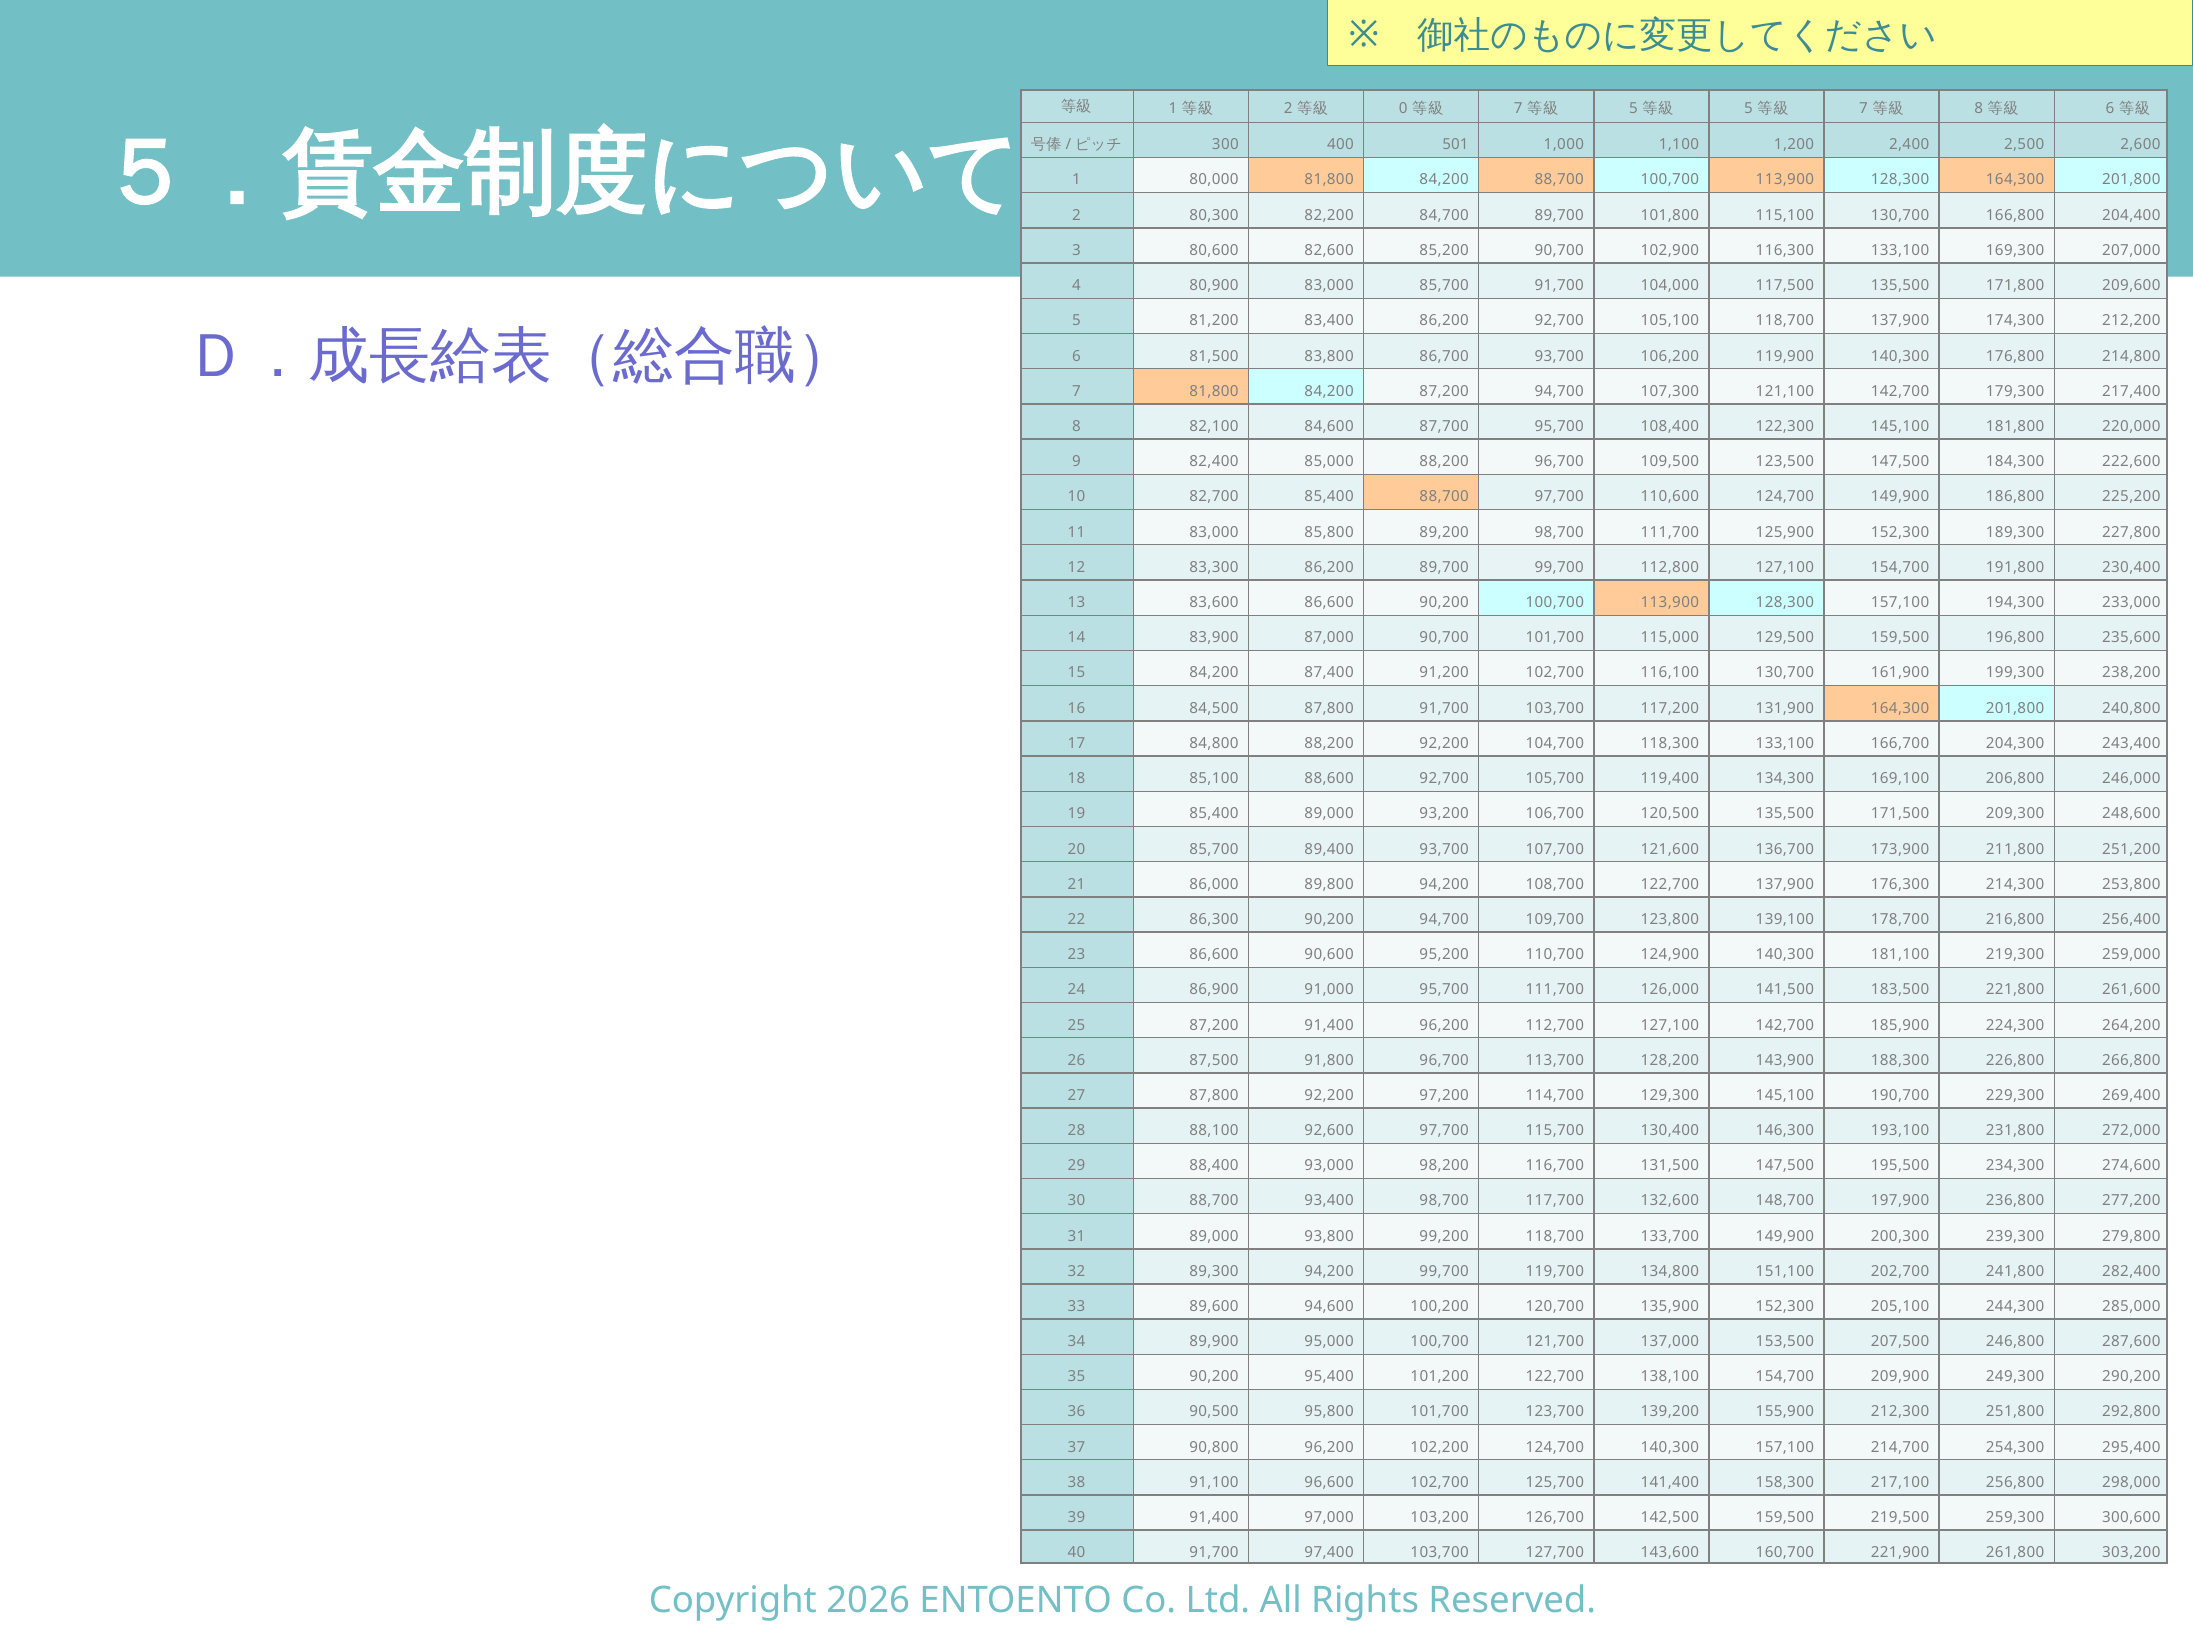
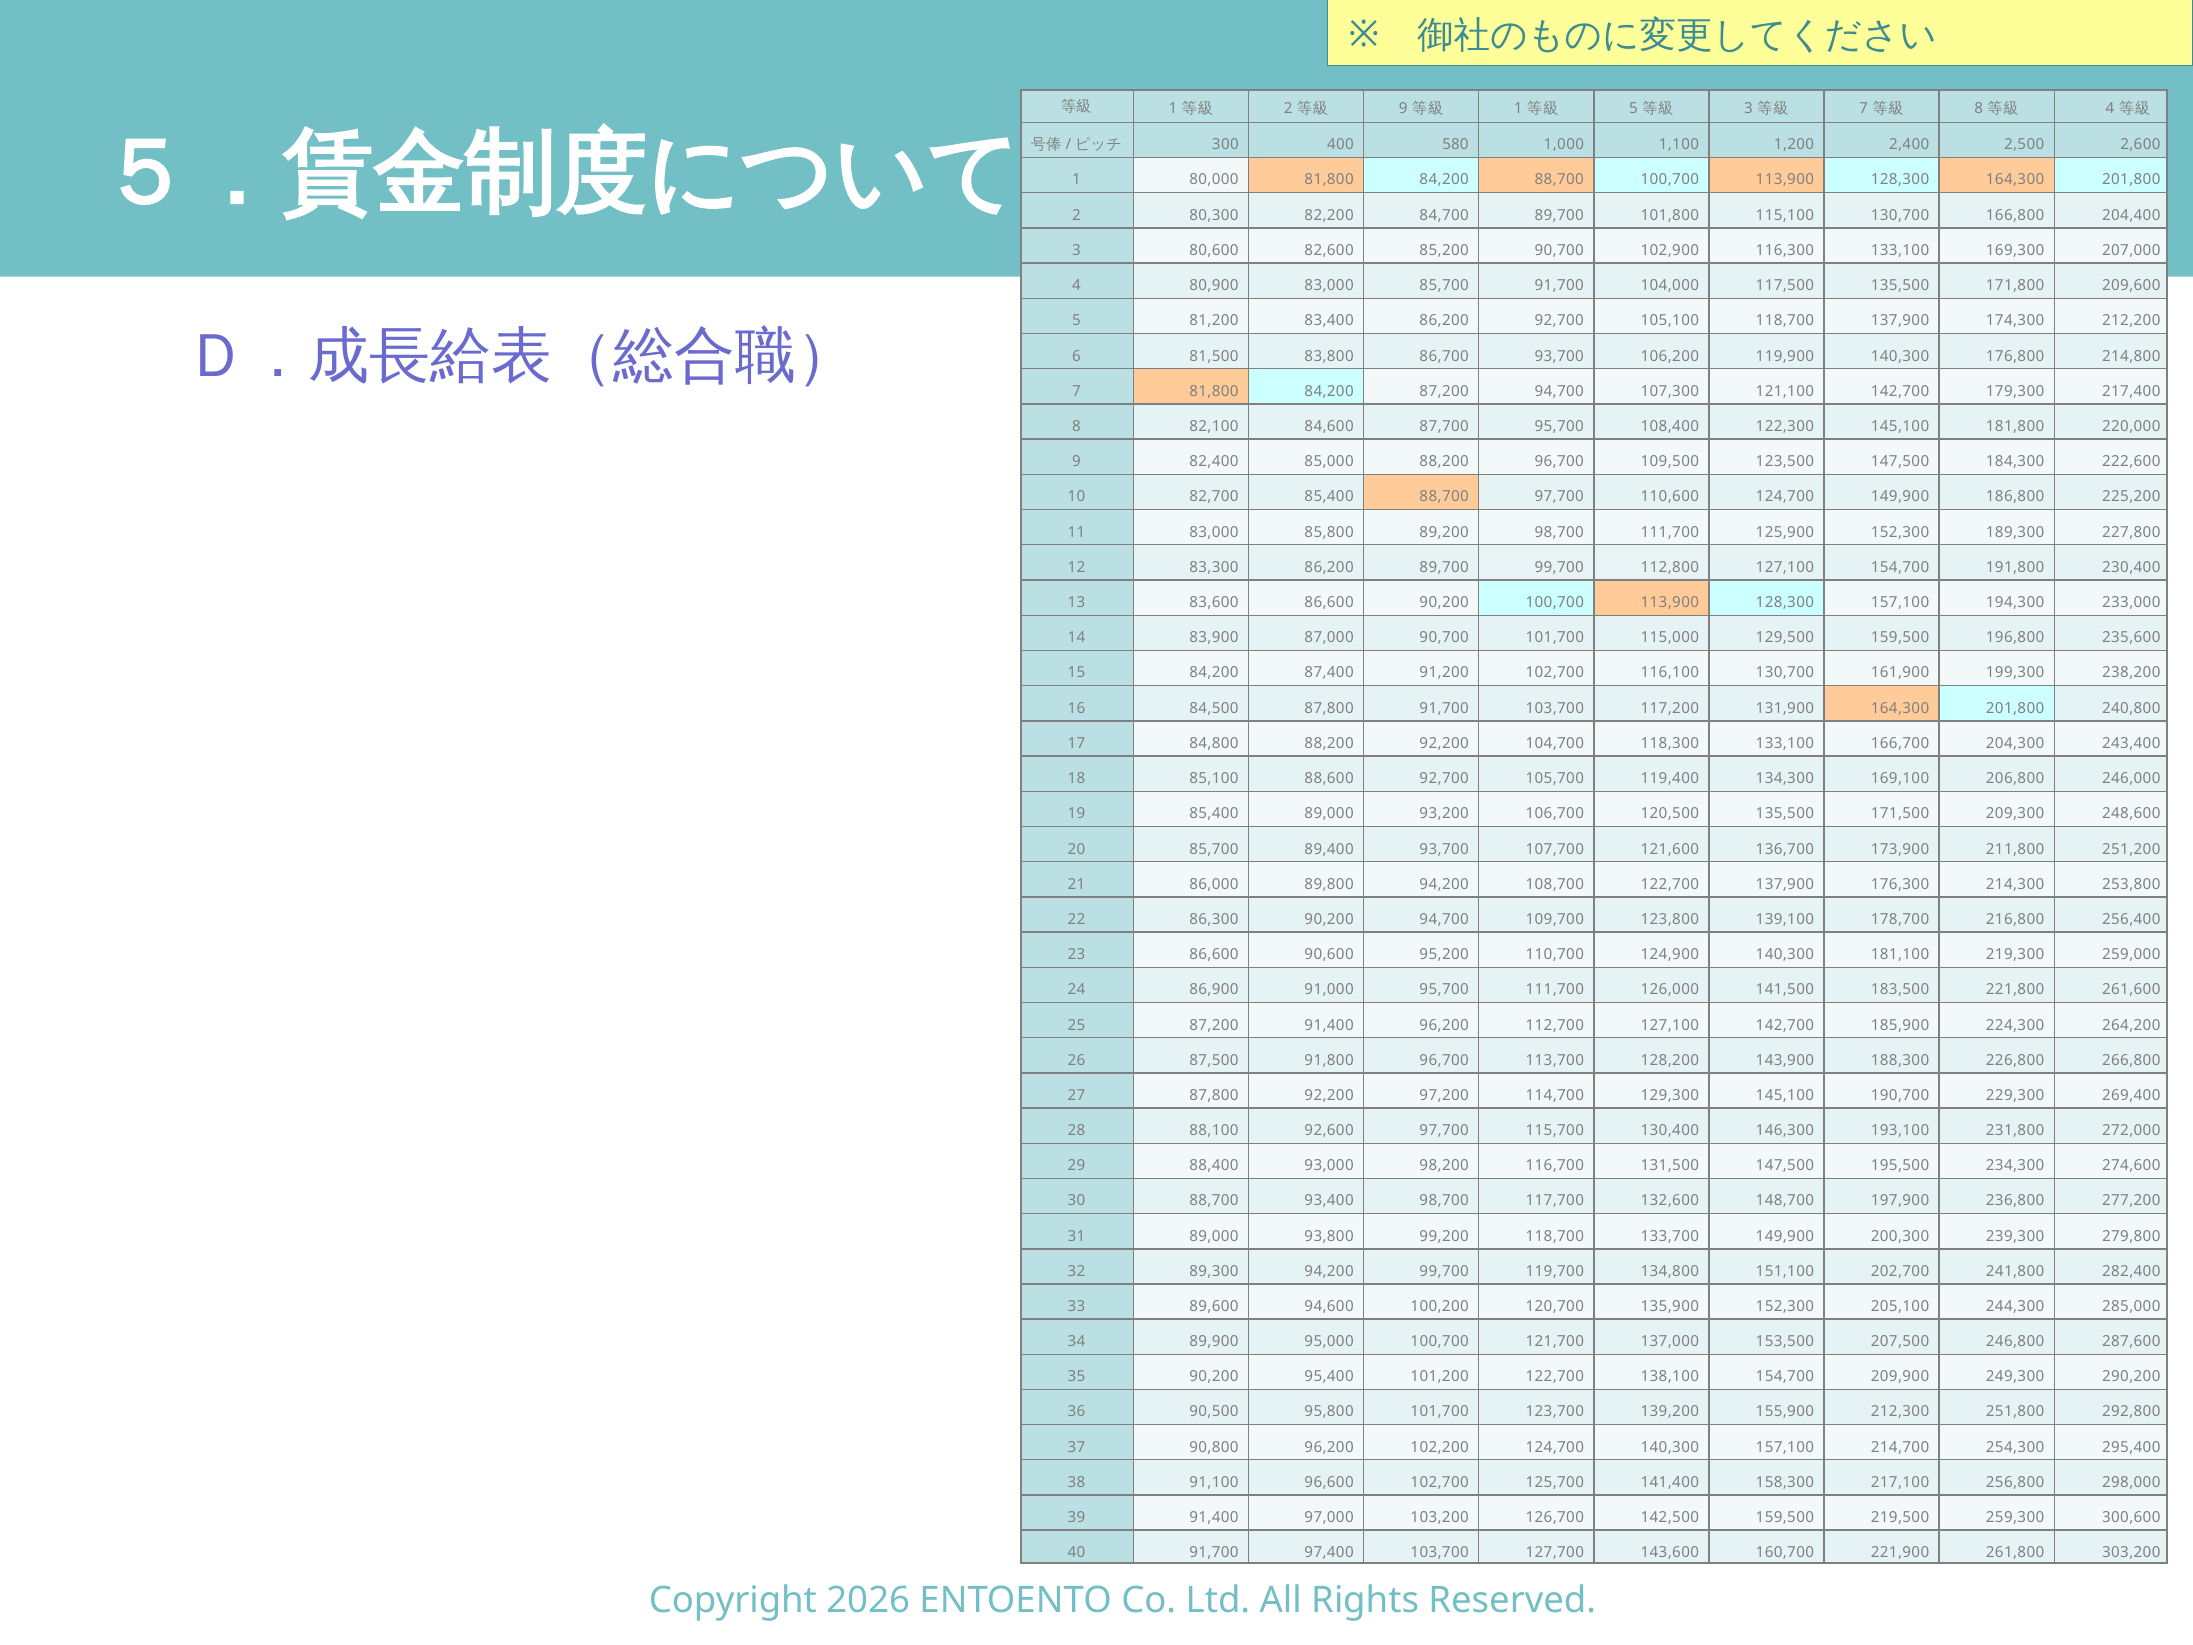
0 at (1403, 109): 0 -> 9
7 at (1518, 109): 7 -> 1
5 at (1748, 109): 5 -> 3
6 at (2110, 109): 6 -> 4
501: 501 -> 580
